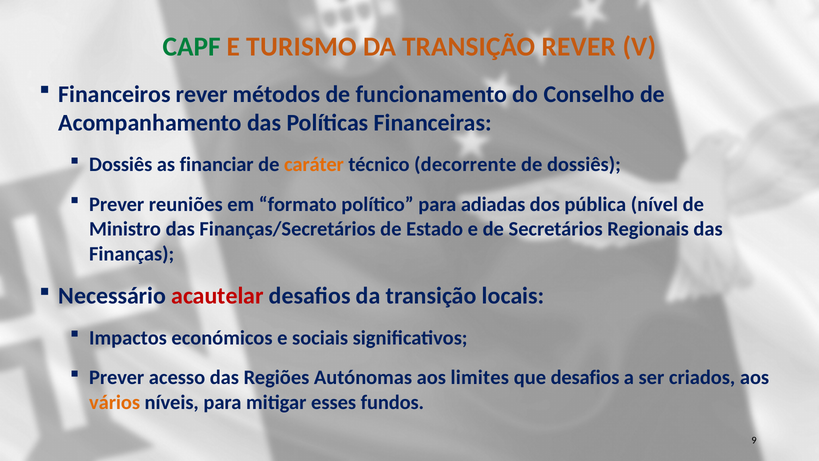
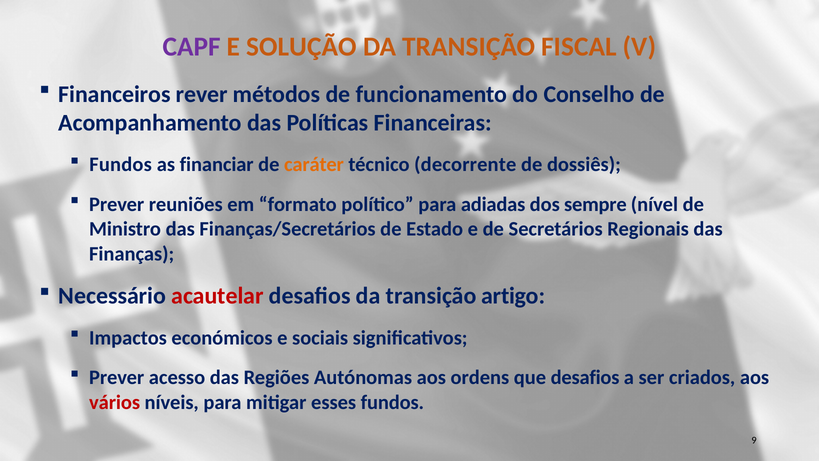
CAPF colour: green -> purple
TURISMO: TURISMO -> SOLUÇÃO
TRANSIÇÃO REVER: REVER -> FISCAL
Dossiês at (121, 165): Dossiês -> Fundos
pública: pública -> sempre
locais: locais -> artigo
limites: limites -> ordens
vários colour: orange -> red
